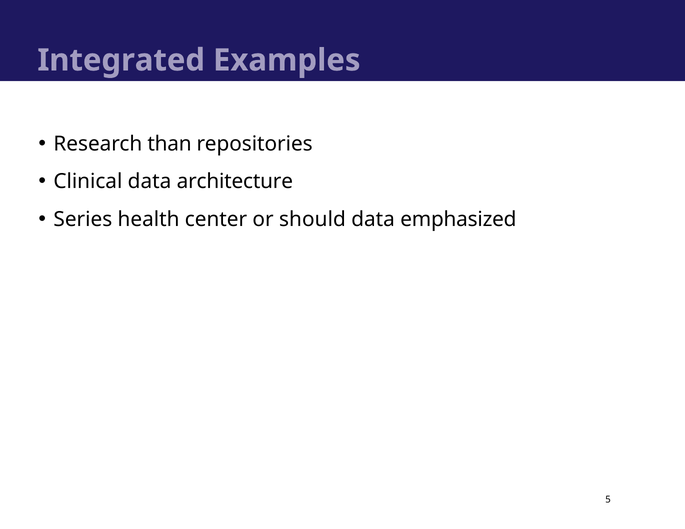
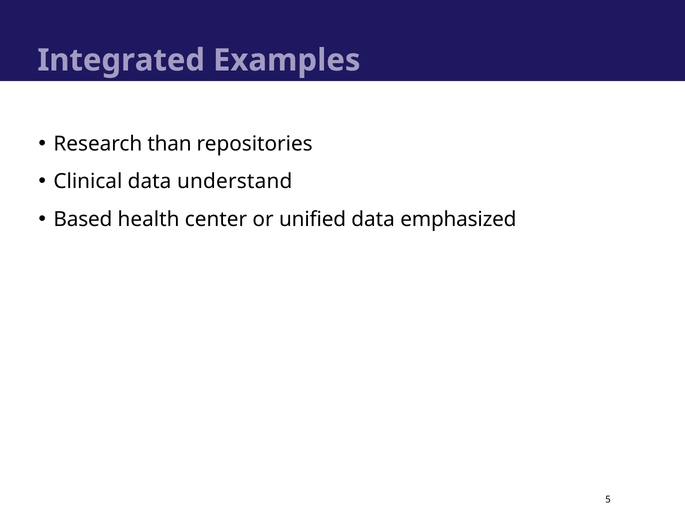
architecture: architecture -> understand
Series: Series -> Based
should: should -> unified
